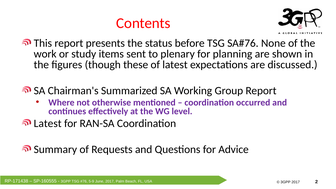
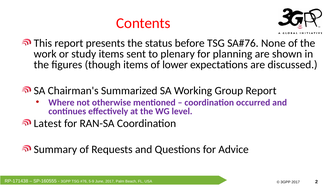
though these: these -> items
of latest: latest -> lower
